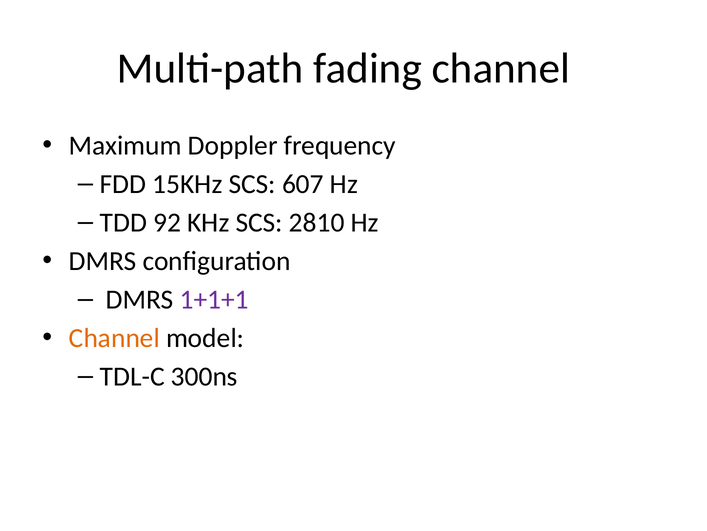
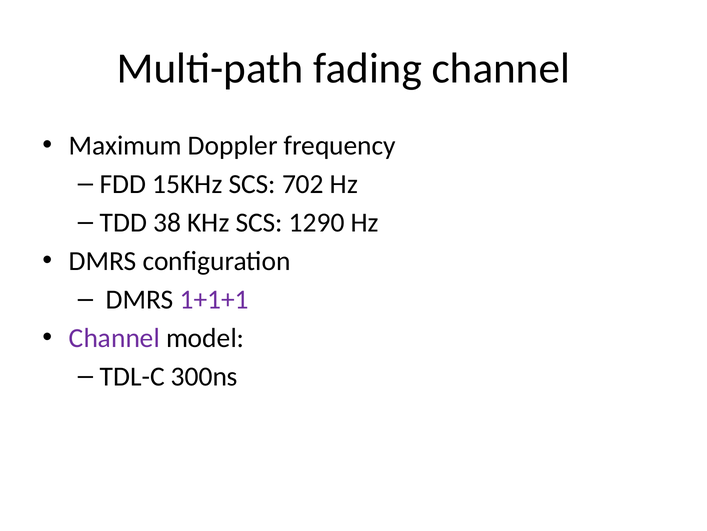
607: 607 -> 702
92: 92 -> 38
2810: 2810 -> 1290
Channel at (114, 338) colour: orange -> purple
